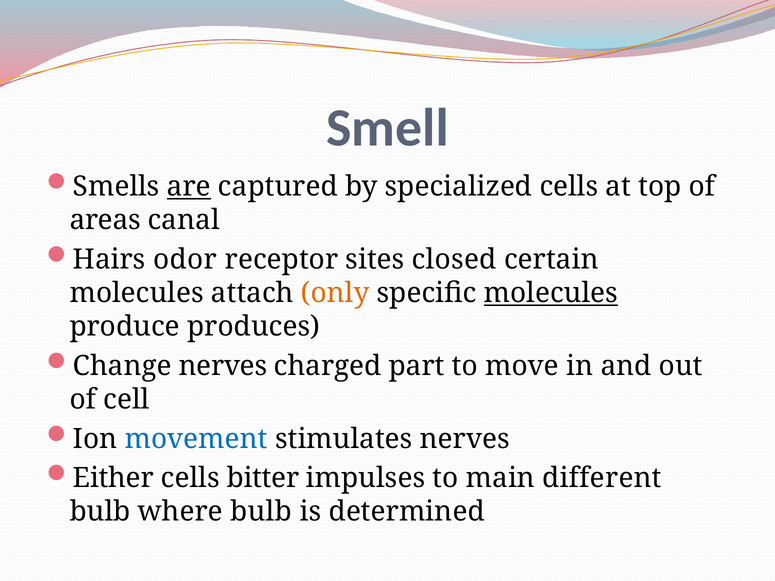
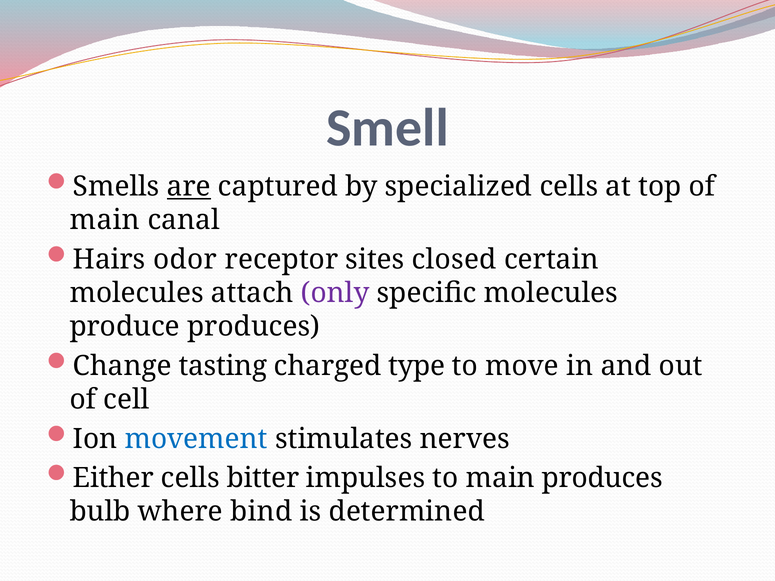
areas at (105, 220): areas -> main
only colour: orange -> purple
molecules at (551, 293) underline: present -> none
Change nerves: nerves -> tasting
part: part -> type
main different: different -> produces
where bulb: bulb -> bind
